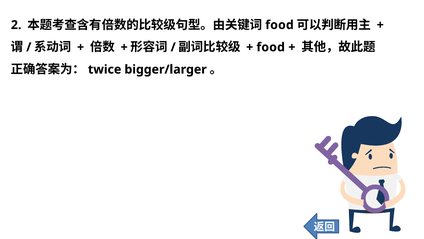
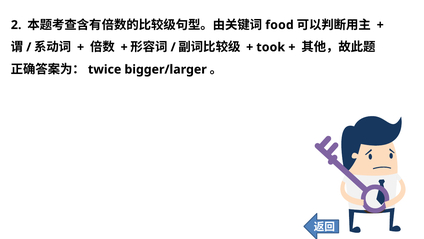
food at (271, 47): food -> took
